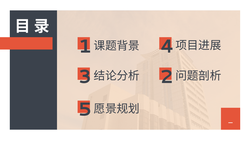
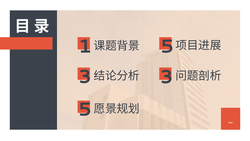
4 at (167, 46): 4 -> 5
2 at (167, 77): 2 -> 3
